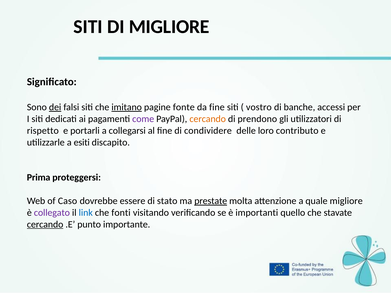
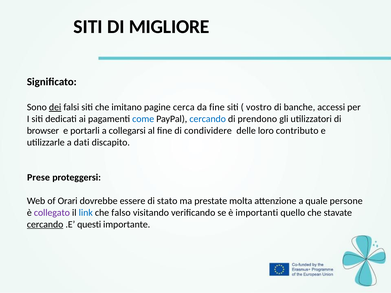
imitano underline: present -> none
fonte: fonte -> cerca
come colour: purple -> blue
cercando at (208, 119) colour: orange -> blue
rispetto: rispetto -> browser
esiti: esiti -> dati
Prima: Prima -> Prese
Caso: Caso -> Orari
prestate underline: present -> none
quale migliore: migliore -> persone
fonti: fonti -> falso
punto: punto -> questi
